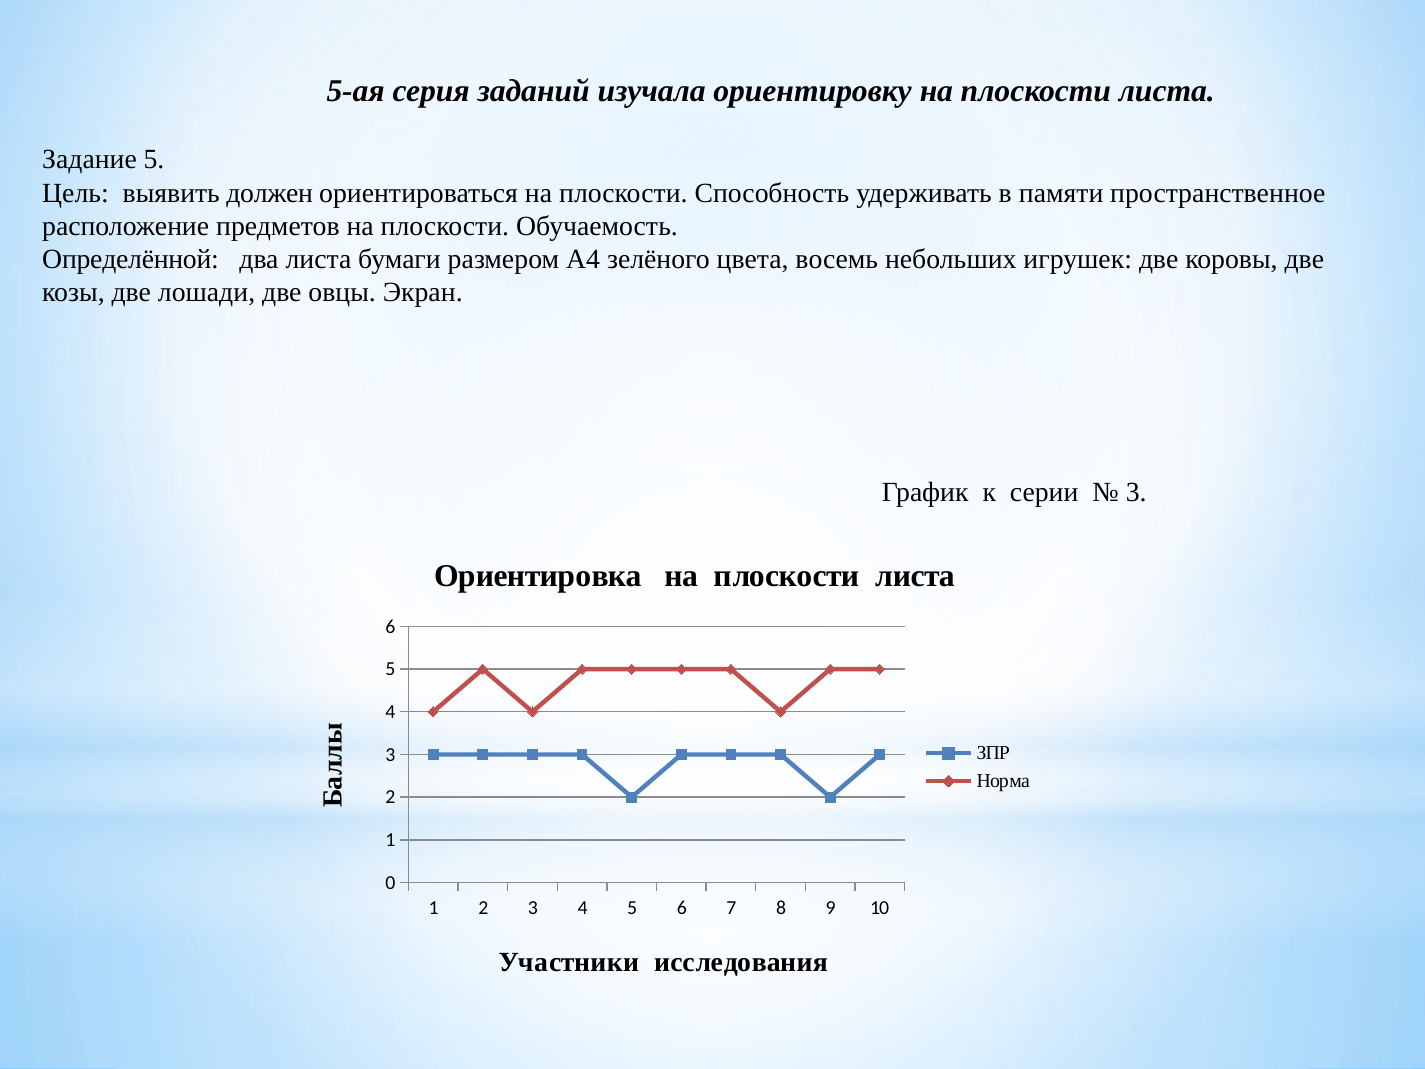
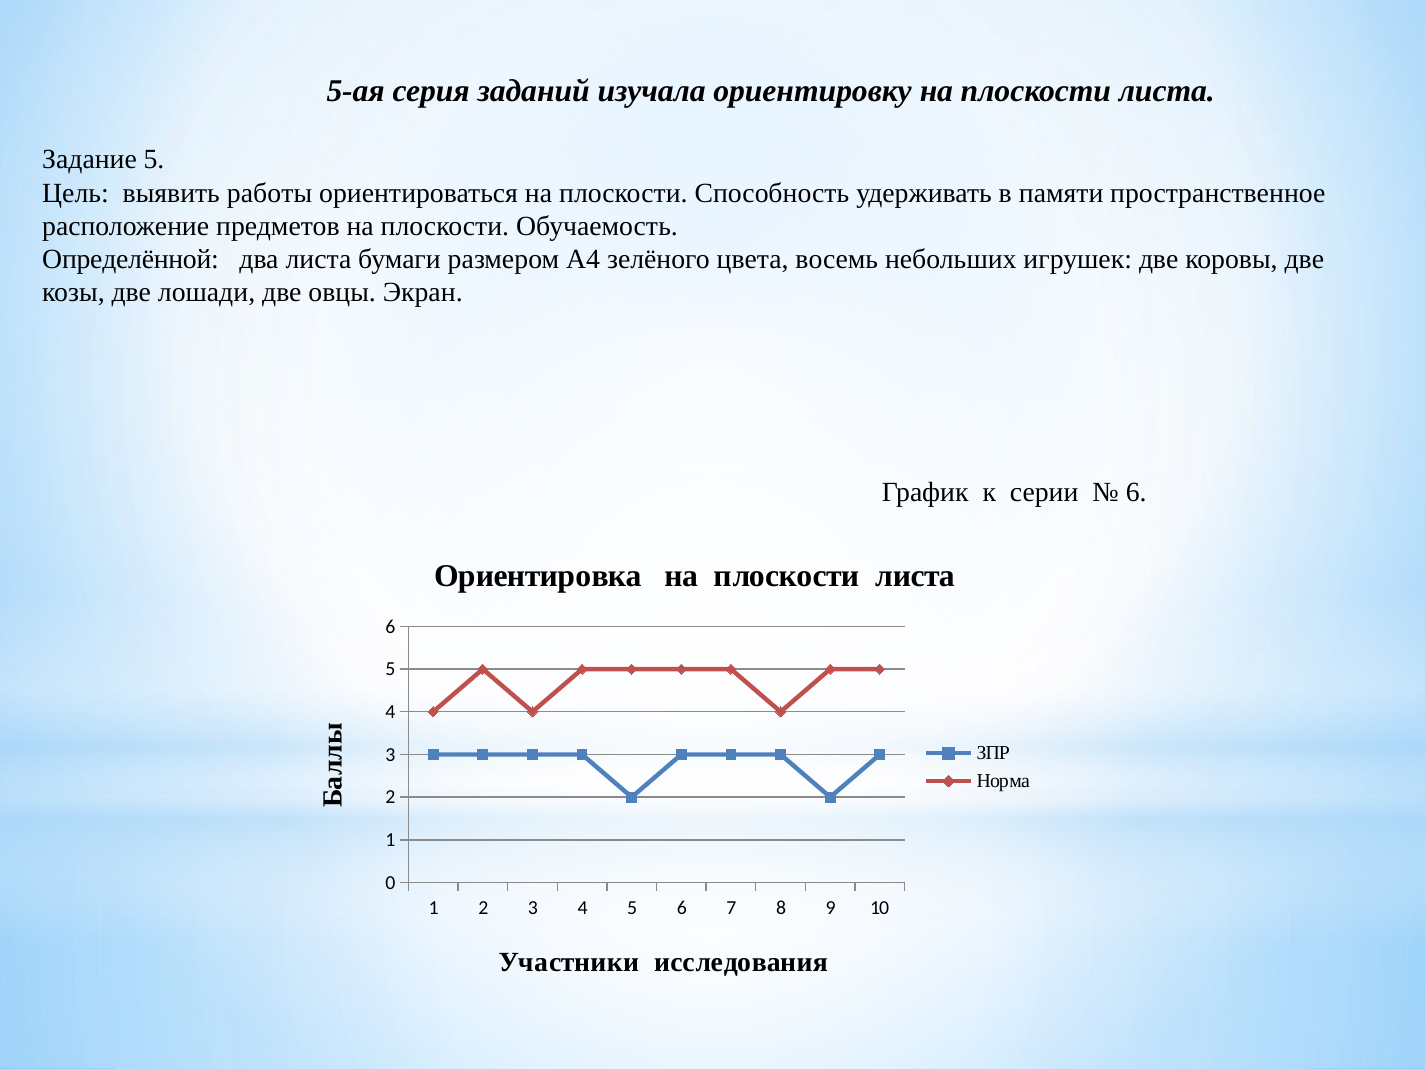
должен: должен -> работы
3 at (1136, 492): 3 -> 6
